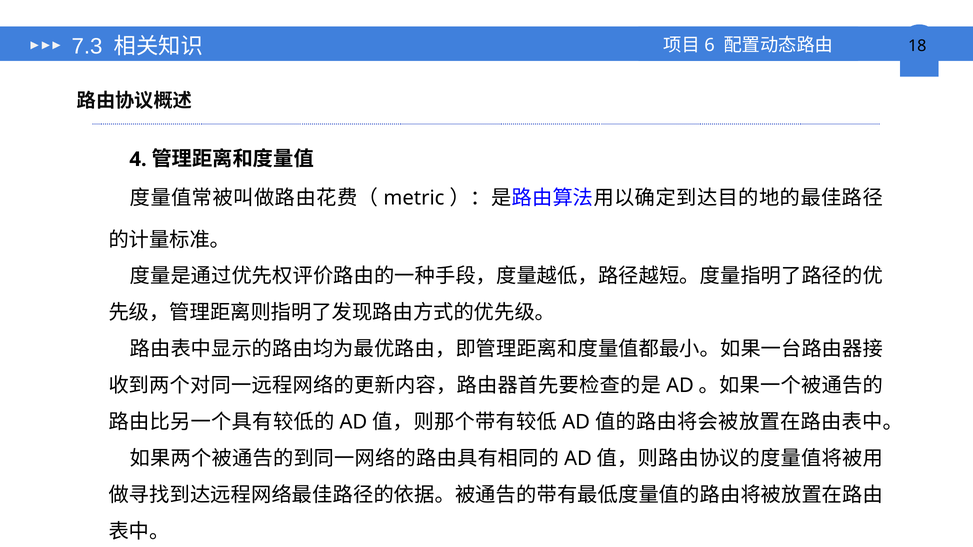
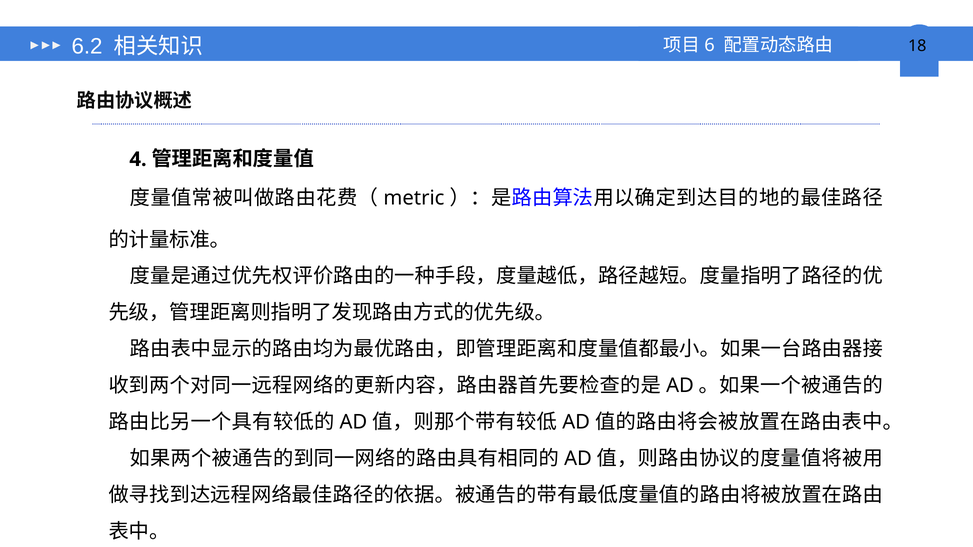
7.3: 7.3 -> 6.2
